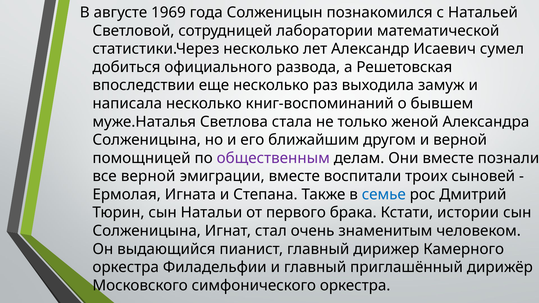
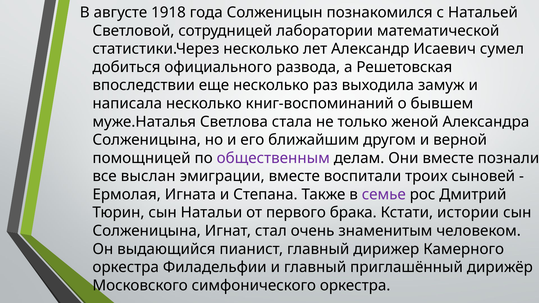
1969: 1969 -> 1918
все верной: верной -> выслан
семье colour: blue -> purple
